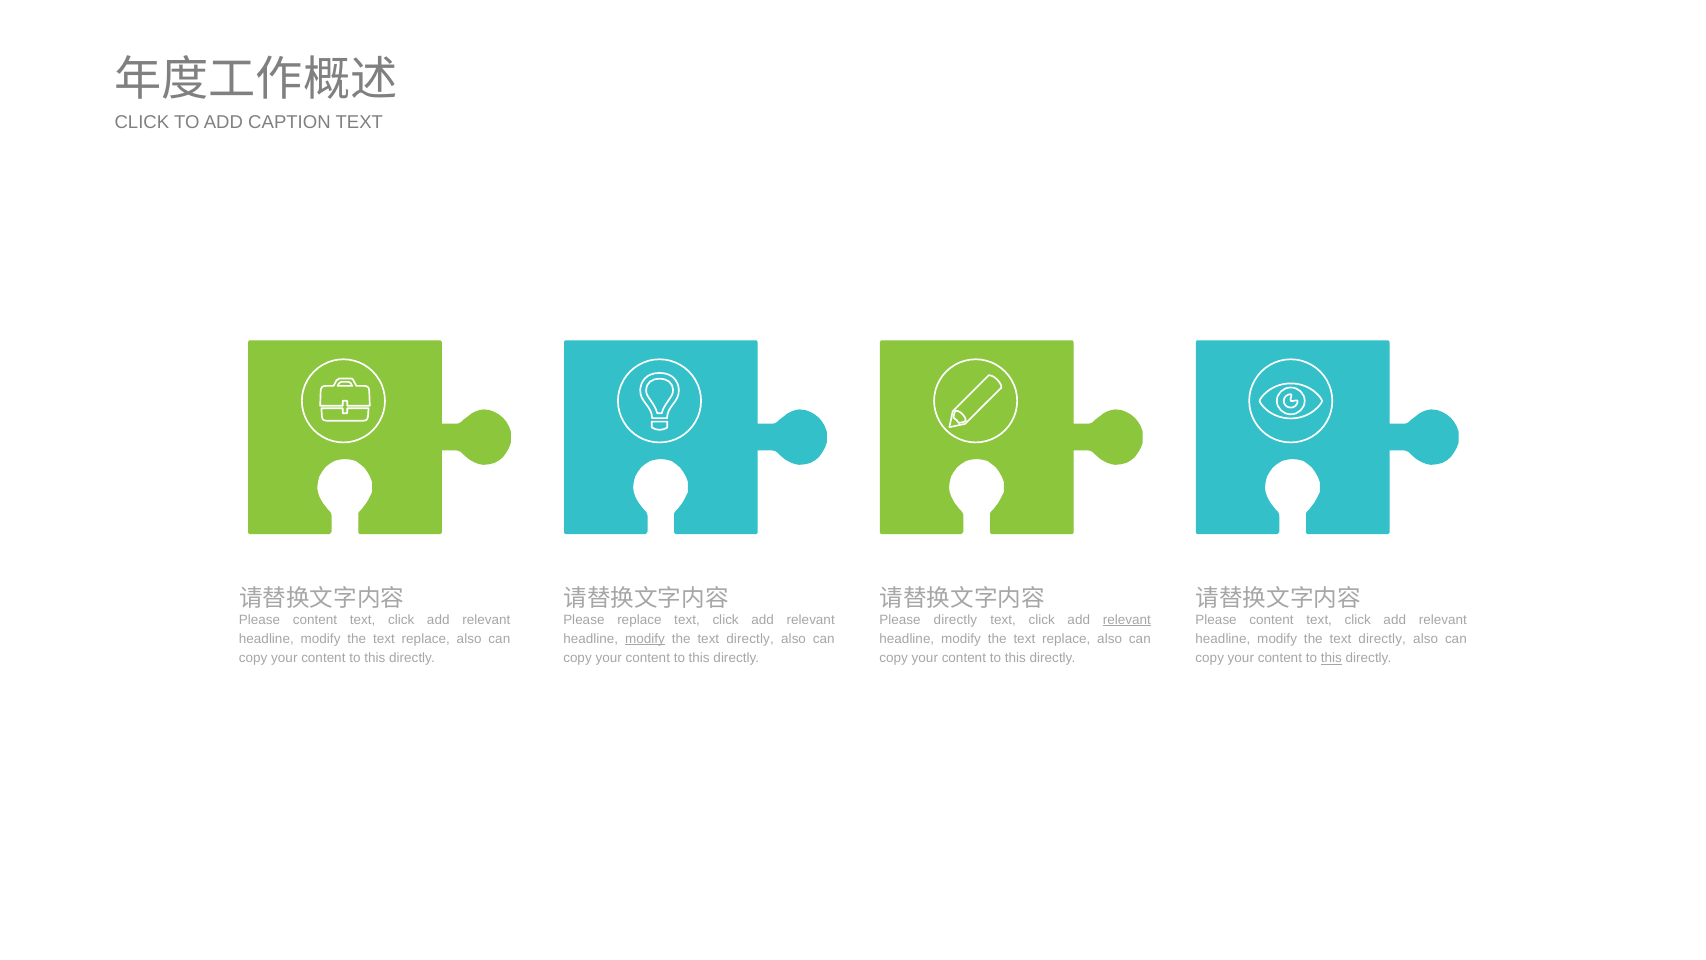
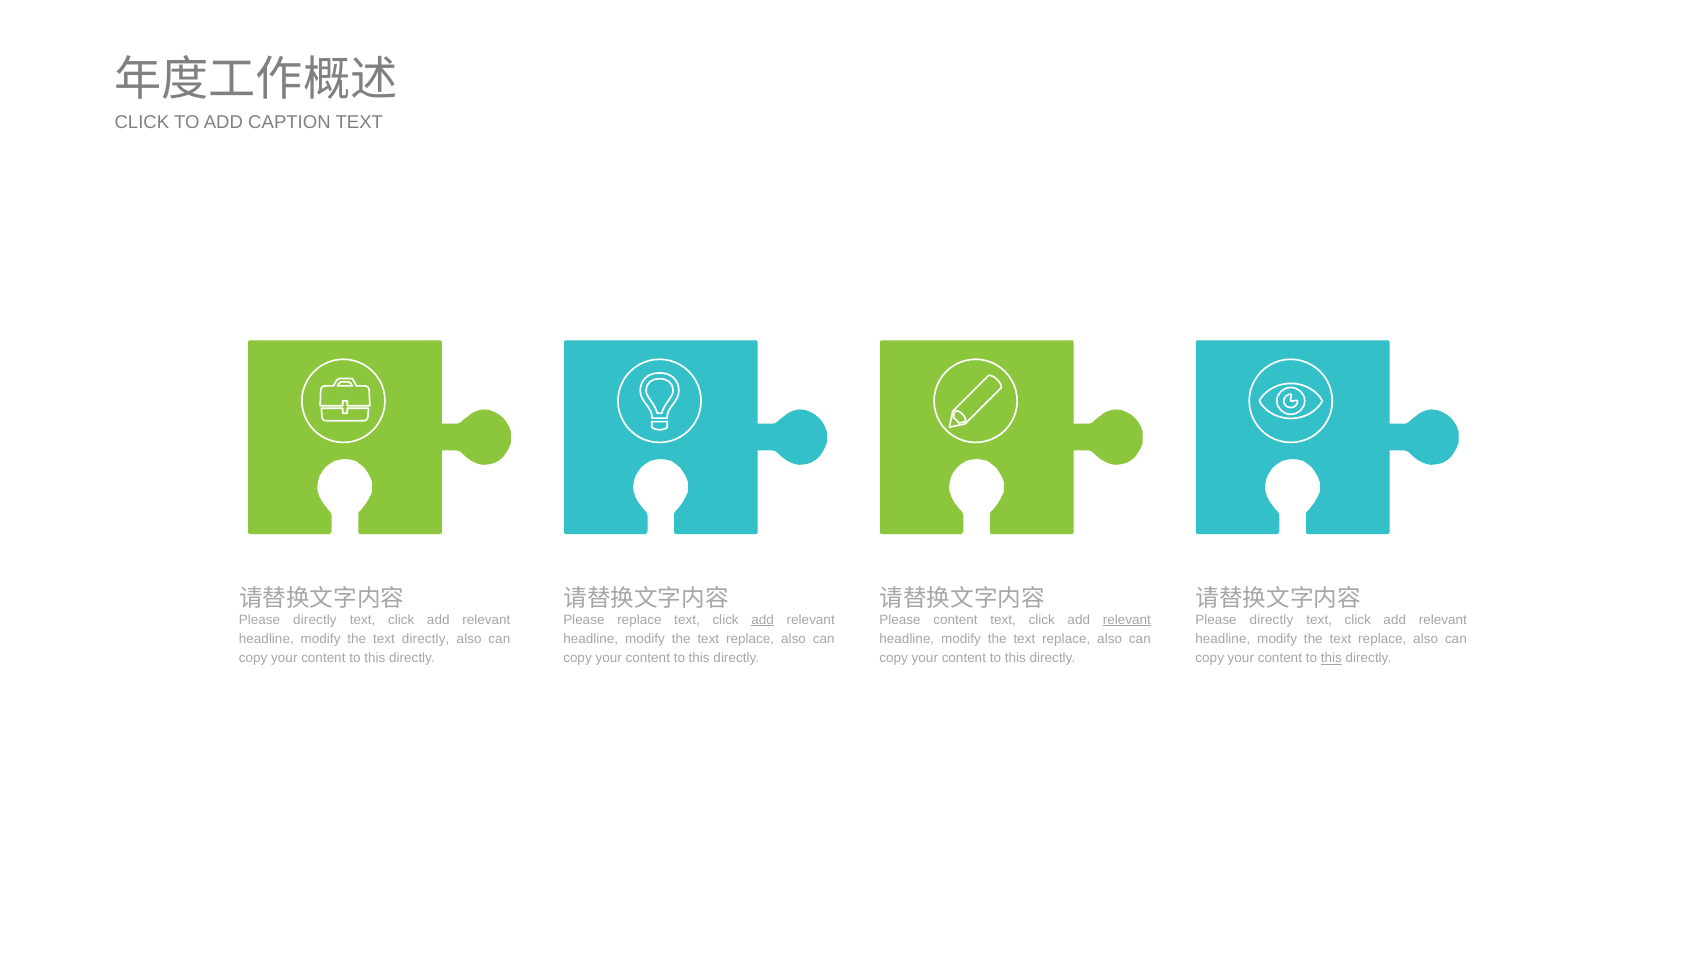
content at (315, 619): content -> directly
add at (763, 619) underline: none -> present
Please directly: directly -> content
content at (1272, 619): content -> directly
replace at (426, 639): replace -> directly
modify at (645, 639) underline: present -> none
directly at (750, 639): directly -> replace
directly at (1382, 639): directly -> replace
